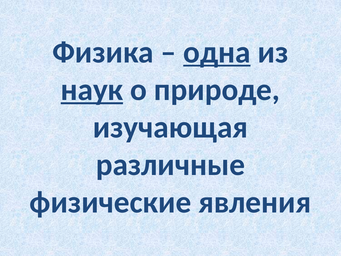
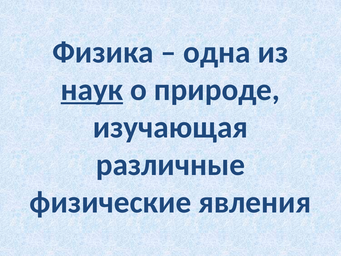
одна underline: present -> none
